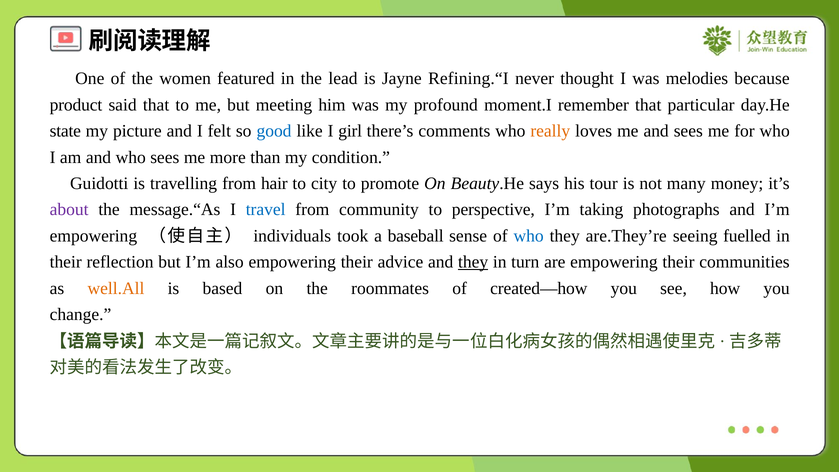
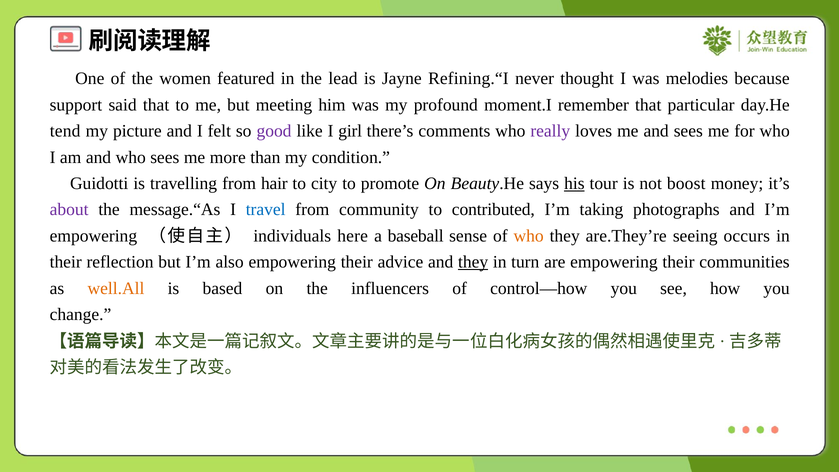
product: product -> support
state: state -> tend
good colour: blue -> purple
really colour: orange -> purple
his underline: none -> present
many: many -> boost
perspective: perspective -> contributed
took: took -> here
who at (529, 236) colour: blue -> orange
fuelled: fuelled -> occurs
roommates: roommates -> influencers
created—how: created—how -> control—how
